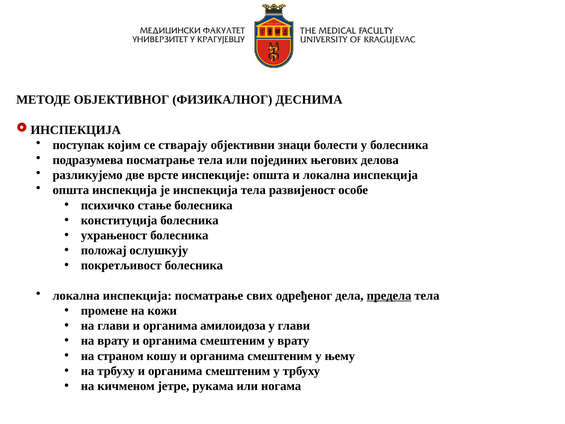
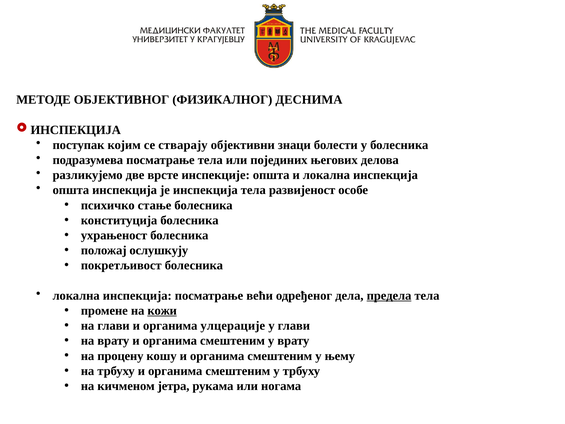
свих: свих -> већи
кожи underline: none -> present
амилоидоза: амилоидоза -> улцерације
страном: страном -> процену
јетре: јетре -> јетра
